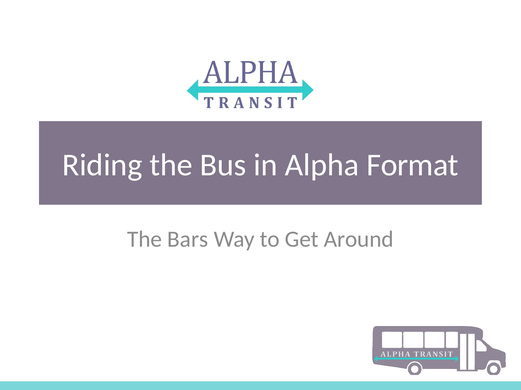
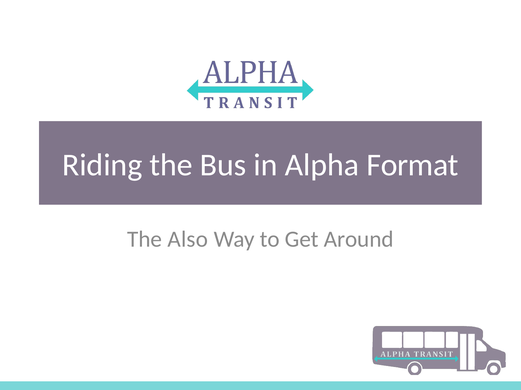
Bars: Bars -> Also
